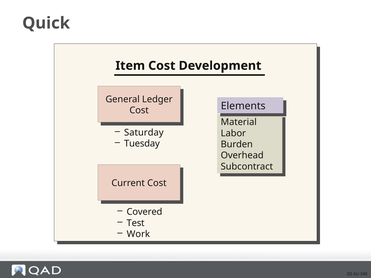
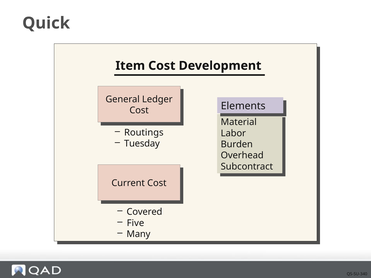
Saturday: Saturday -> Routings
Test: Test -> Five
Work: Work -> Many
